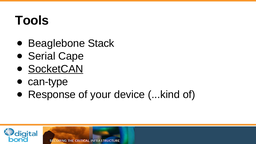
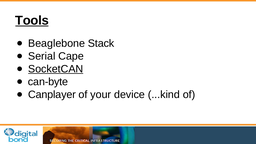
Tools underline: none -> present
can-type: can-type -> can-byte
Response: Response -> Canplayer
